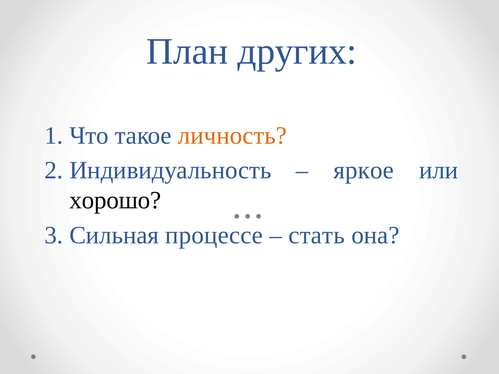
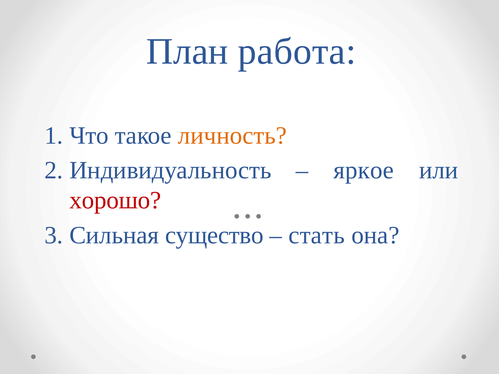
других: других -> работа
хорошо colour: black -> red
процессе: процессе -> существо
